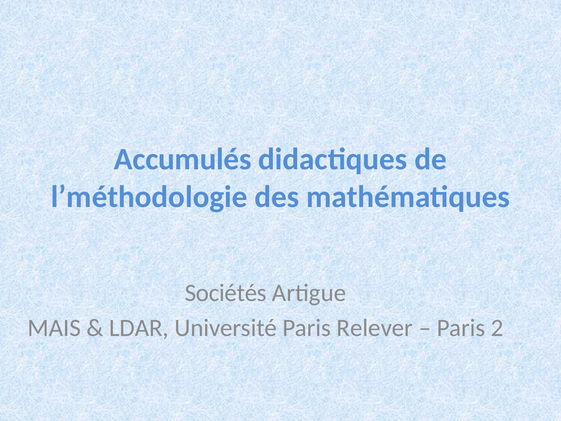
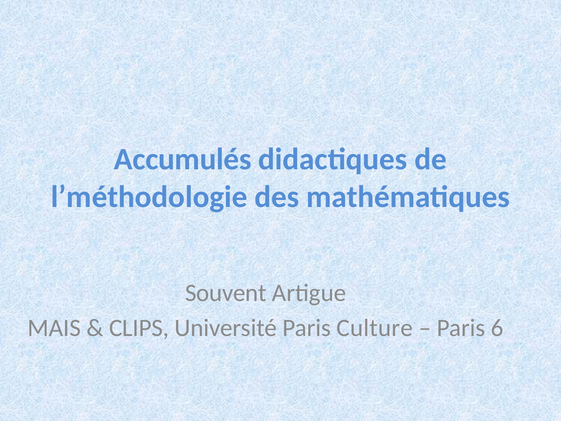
Sociétés: Sociétés -> Souvent
LDAR: LDAR -> CLIPS
Relever: Relever -> Culture
2: 2 -> 6
